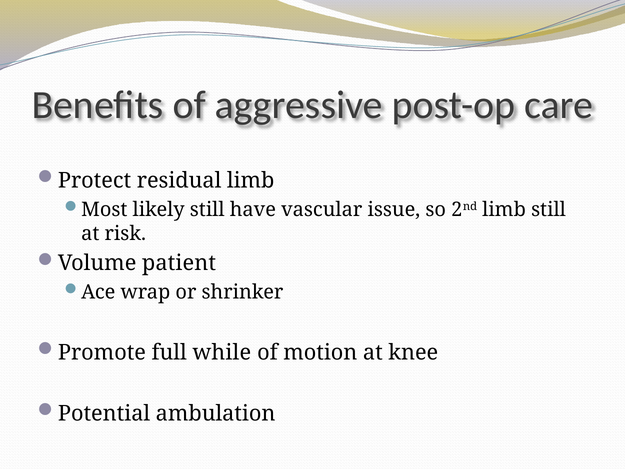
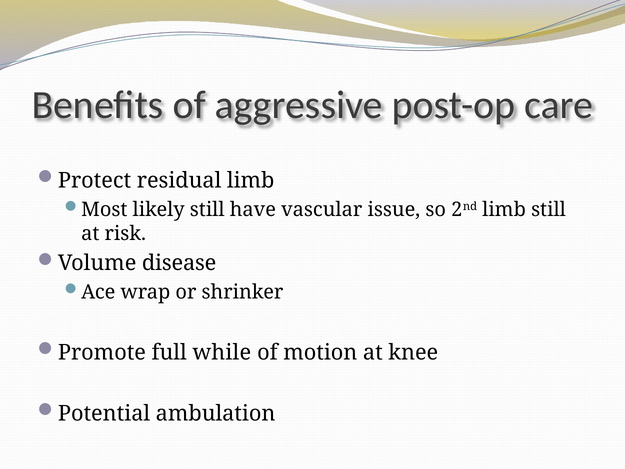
patient: patient -> disease
